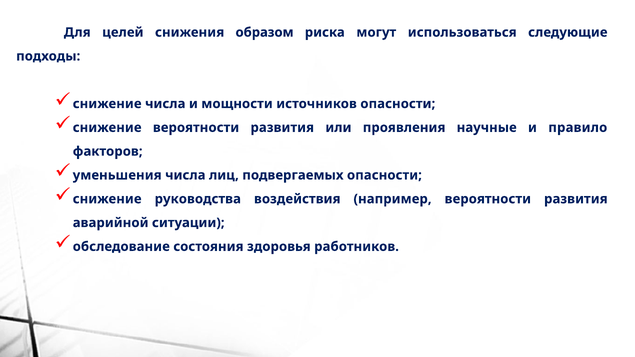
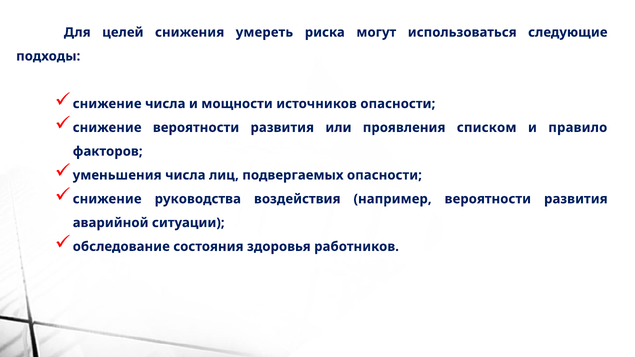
образом: образом -> умереть
научные: научные -> списком
